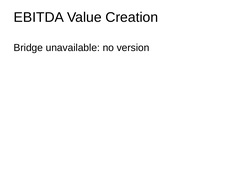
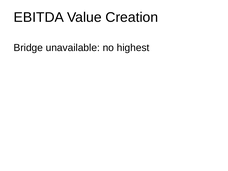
version: version -> highest
